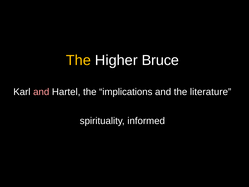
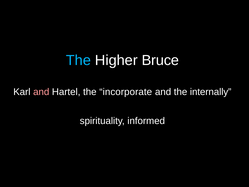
The at (78, 60) colour: yellow -> light blue
implications: implications -> incorporate
literature: literature -> internally
